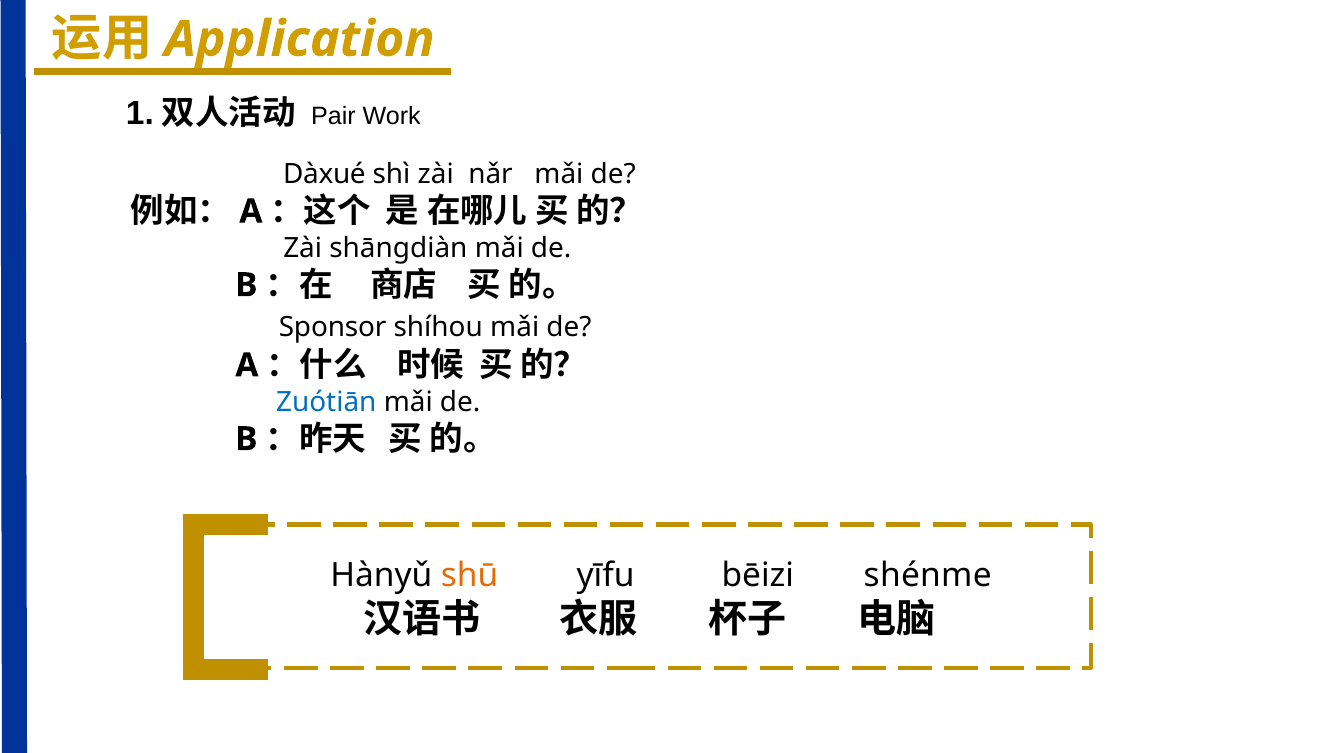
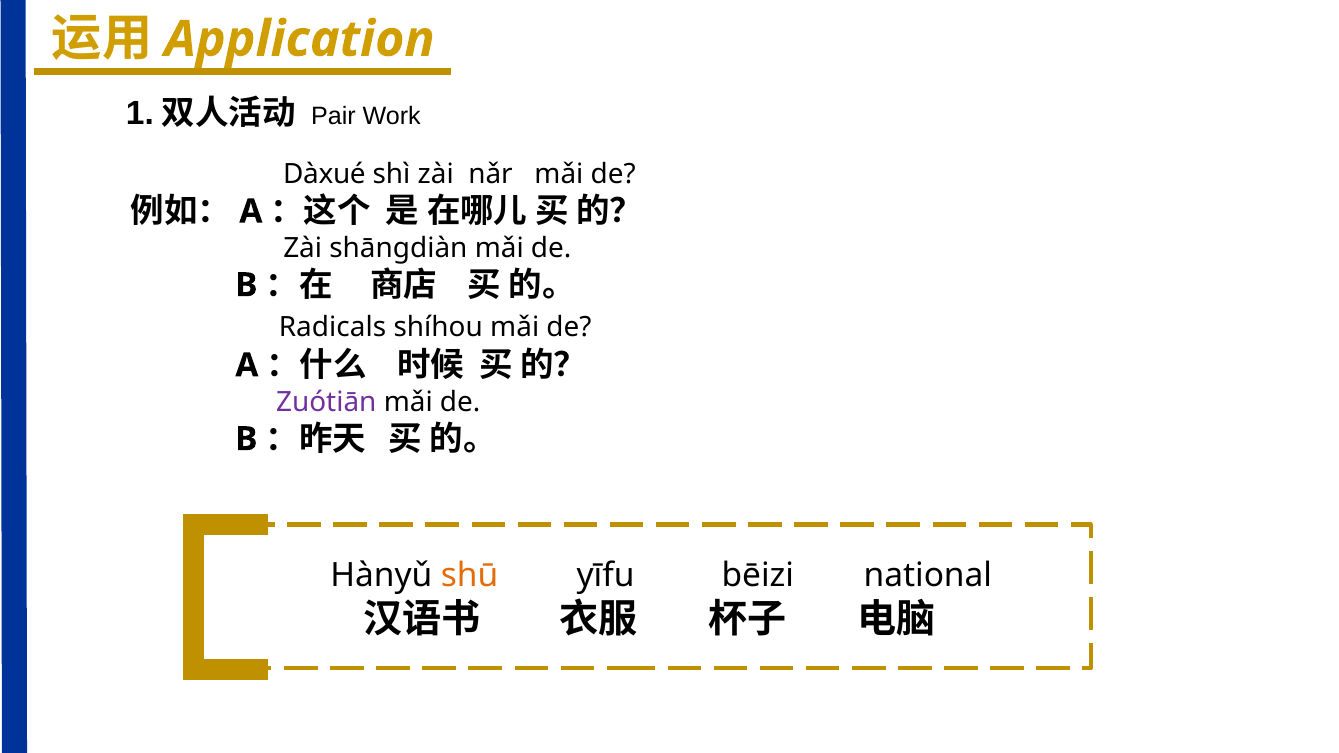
Sponsor: Sponsor -> Radicals
Zuótiān colour: blue -> purple
shénme: shénme -> national
